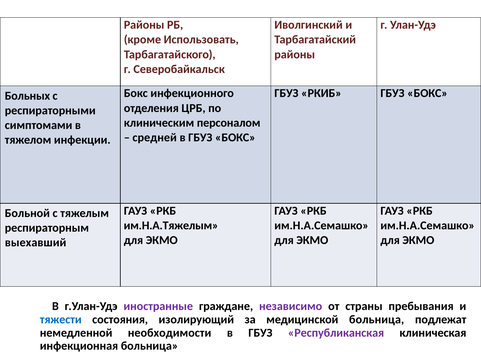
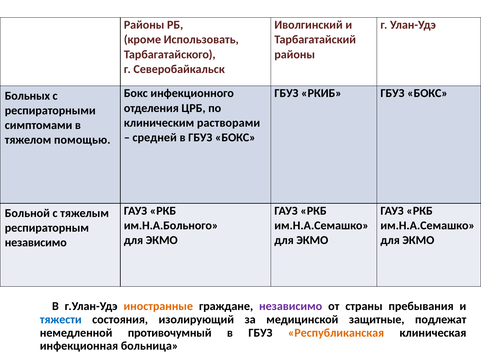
персоналом: персоналом -> растворами
инфекции: инфекции -> помощью
им.Н.А.Тяжелым: им.Н.А.Тяжелым -> им.Н.А.Больного
выехавший at (36, 242): выехавший -> независимо
иностранные colour: purple -> orange
медицинской больница: больница -> защитные
необходимости: необходимости -> противочумный
Республиканская colour: purple -> orange
